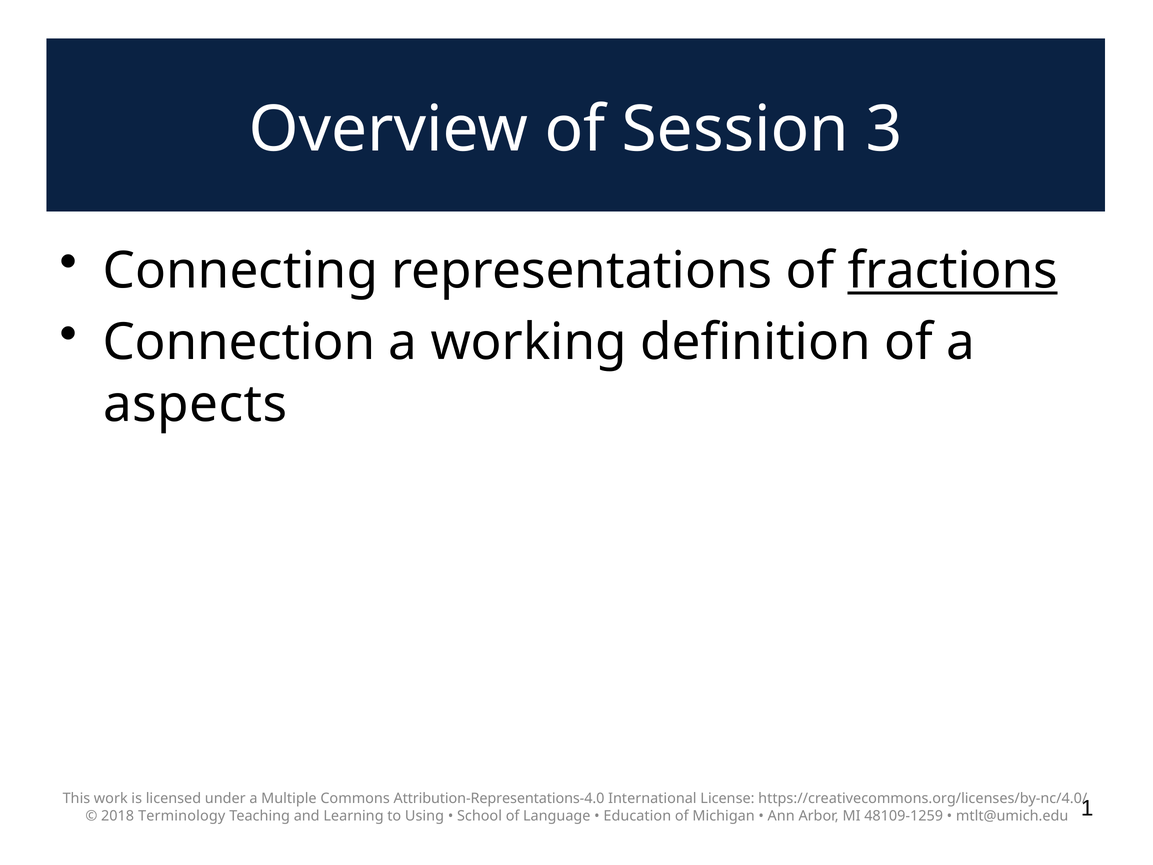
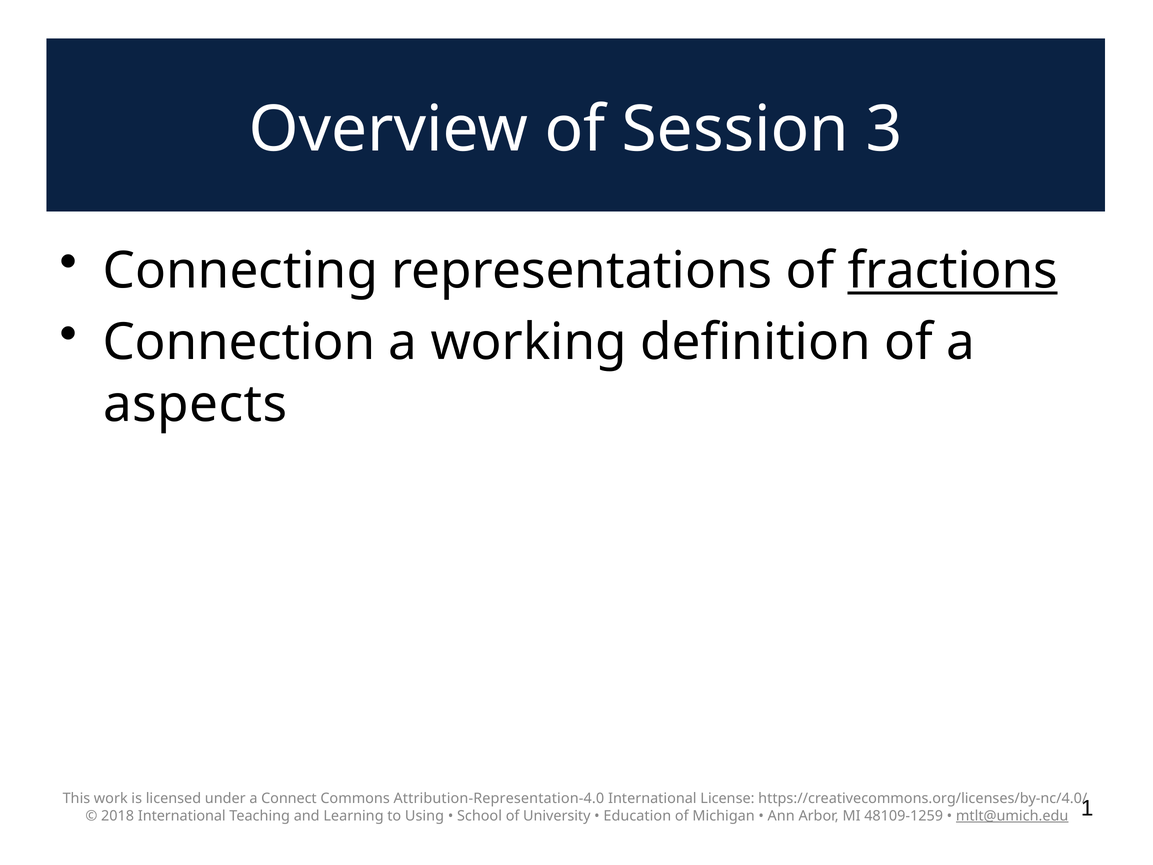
Multiple: Multiple -> Connect
Attribution-Representations-4.0: Attribution-Representations-4.0 -> Attribution-Representation-4.0
2018 Terminology: Terminology -> International
Language: Language -> University
mtlt@umich.edu underline: none -> present
